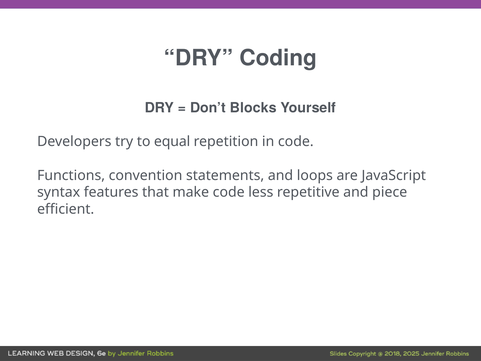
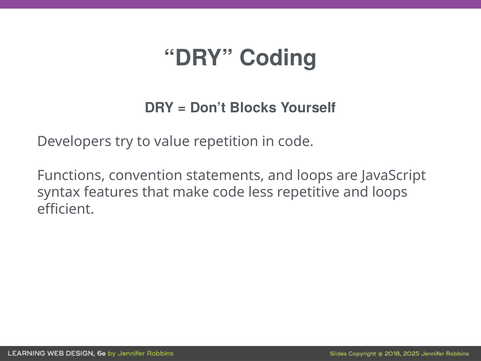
equal: equal -> value
repetitive and piece: piece -> loops
